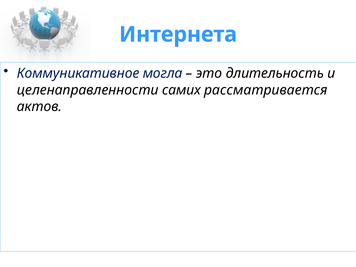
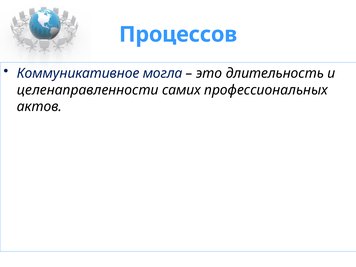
Интернета: Интернета -> Процессов
рассматривается: рассматривается -> профессиональных
